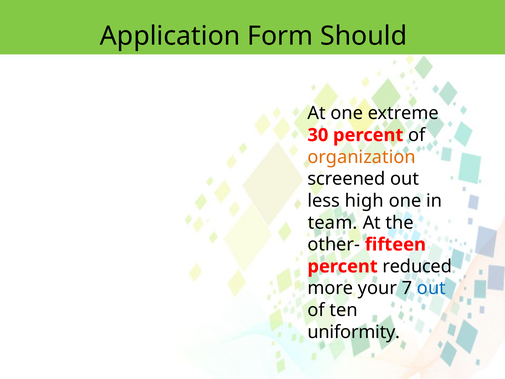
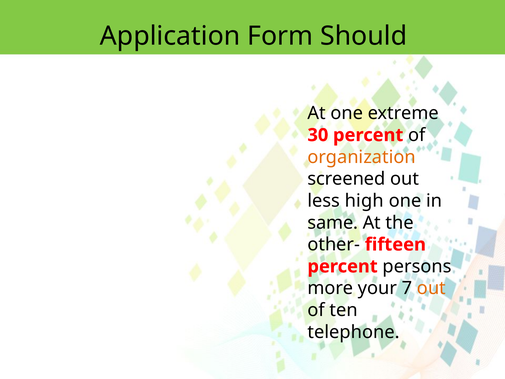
team: team -> same
reduced: reduced -> persons
out at (431, 288) colour: blue -> orange
uniformity: uniformity -> telephone
